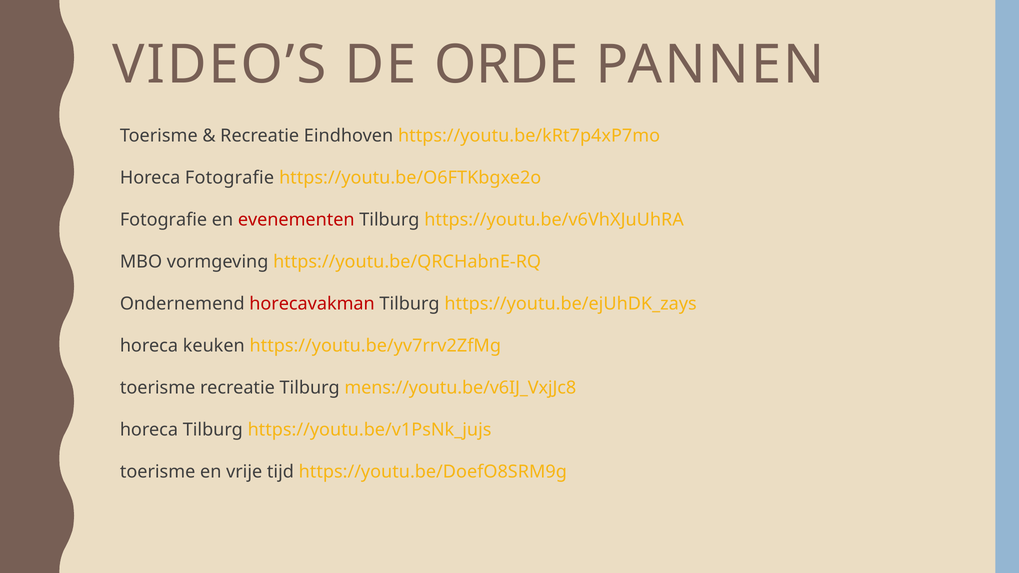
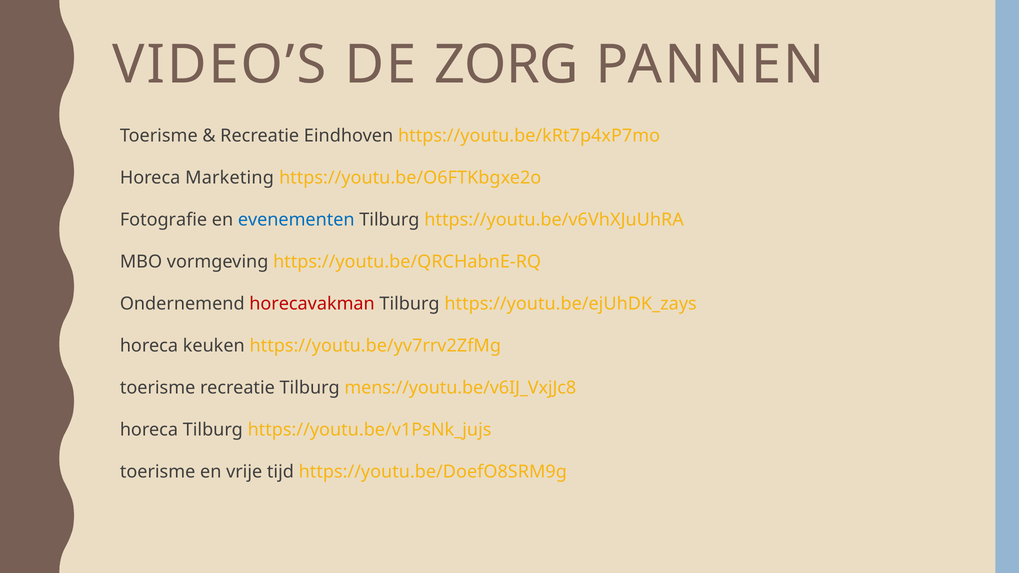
ORDE: ORDE -> ZORG
Horeca Fotografie: Fotografie -> Marketing
evenementen colour: red -> blue
